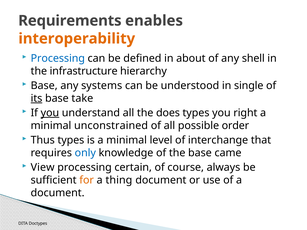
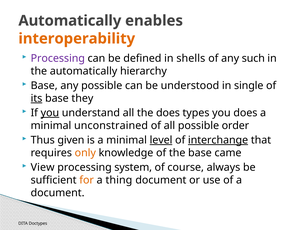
Requirements at (70, 21): Requirements -> Automatically
Processing at (58, 58) colour: blue -> purple
about: about -> shells
shell: shell -> such
the infrastructure: infrastructure -> automatically
any systems: systems -> possible
take: take -> they
you right: right -> does
Thus types: types -> given
level underline: none -> present
interchange underline: none -> present
only colour: blue -> orange
certain: certain -> system
